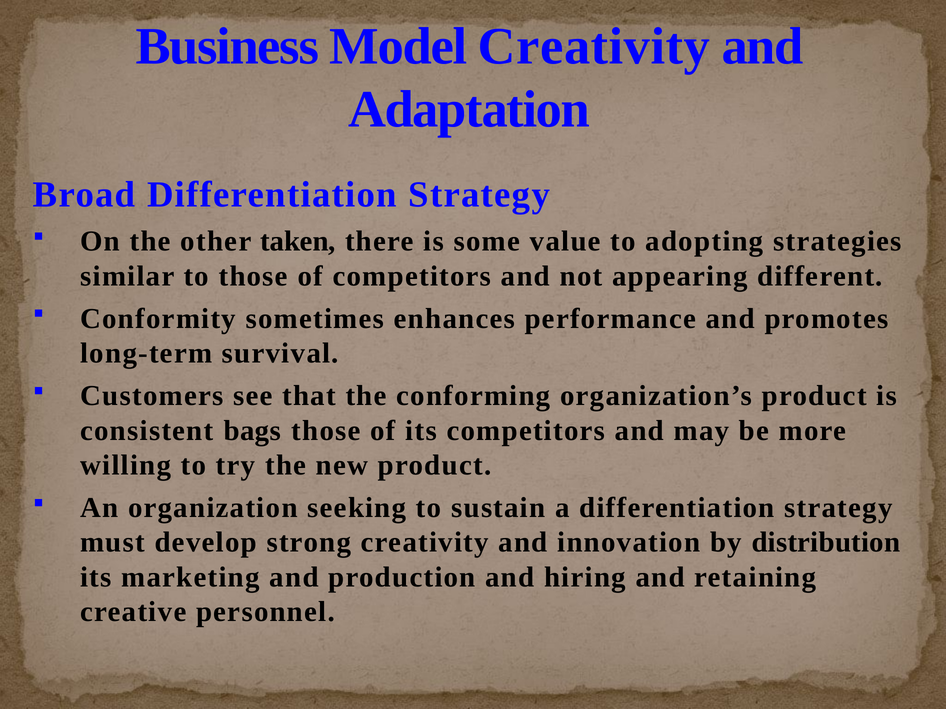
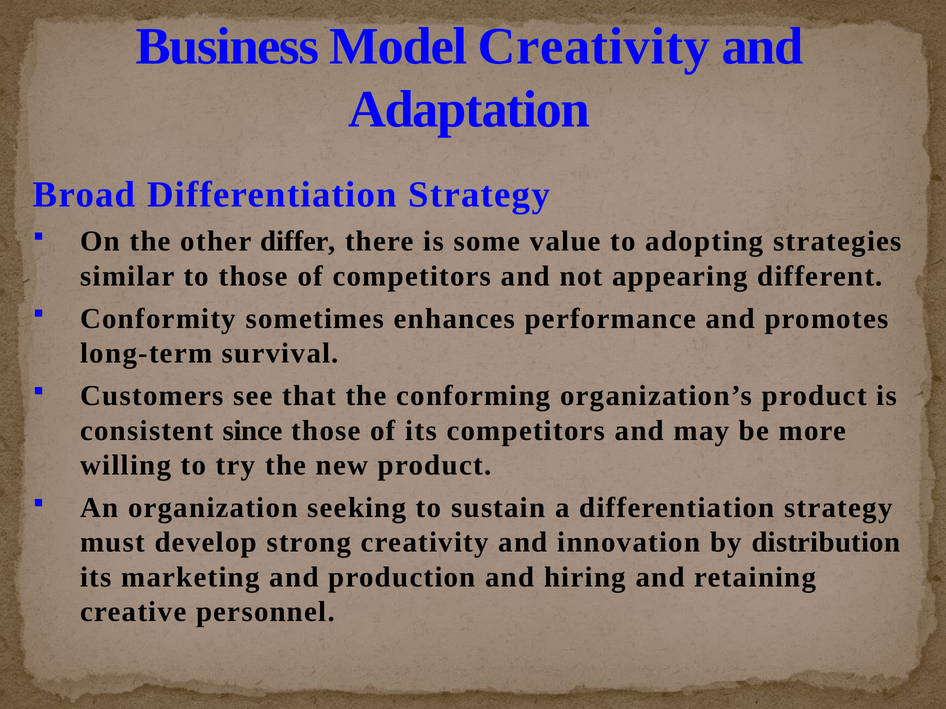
taken: taken -> differ
bags: bags -> since
